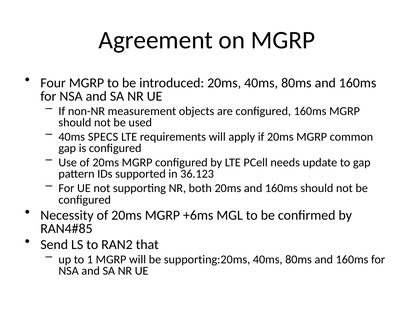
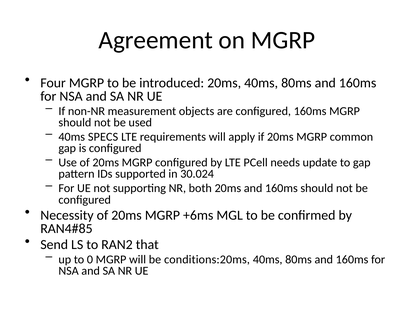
36.123: 36.123 -> 30.024
1: 1 -> 0
supporting:20ms: supporting:20ms -> conditions:20ms
